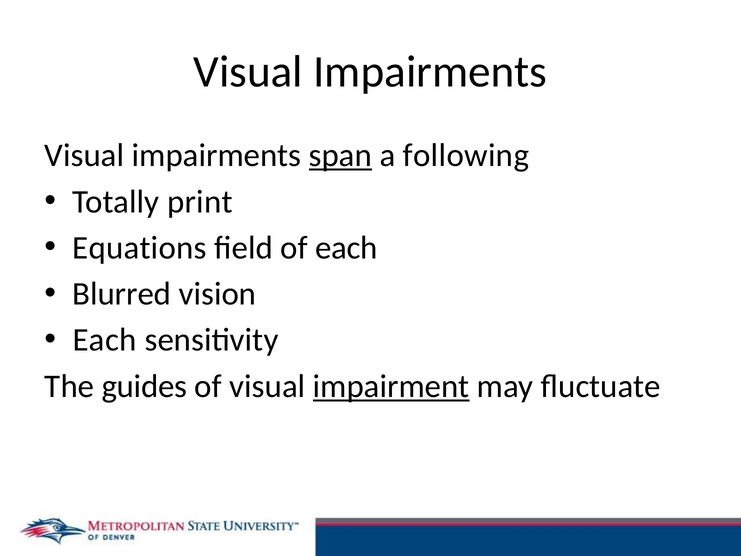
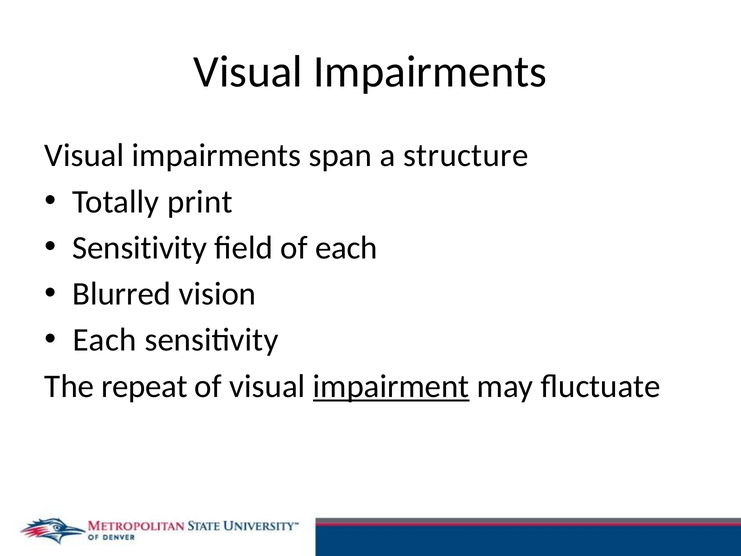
span underline: present -> none
following: following -> structure
Equations at (139, 248): Equations -> Sensitivity
guides: guides -> repeat
